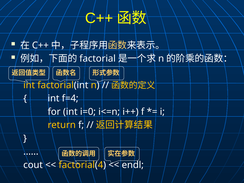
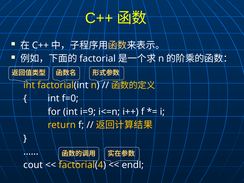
f=4: f=4 -> f=0
i=0: i=0 -> i=9
